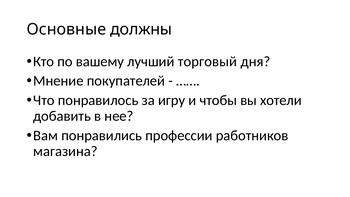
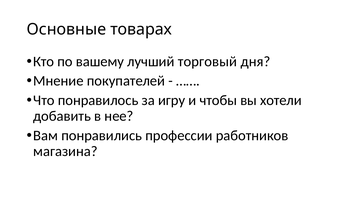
должны: должны -> товарах
